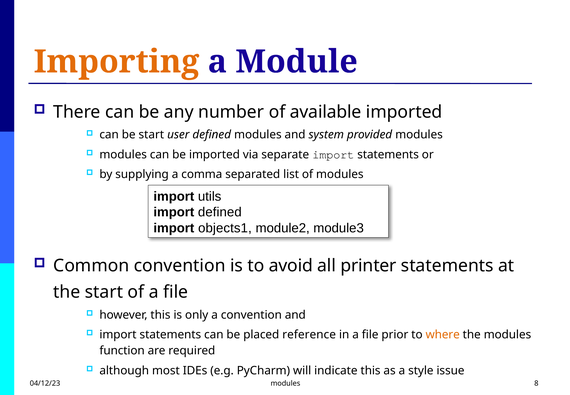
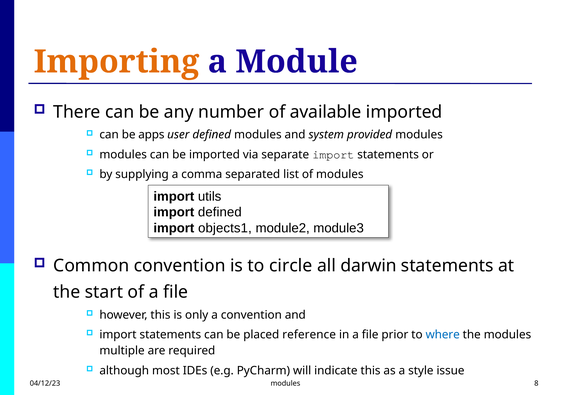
be start: start -> apps
avoid: avoid -> circle
printer: printer -> darwin
where colour: orange -> blue
function: function -> multiple
